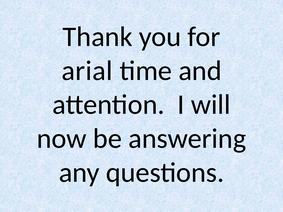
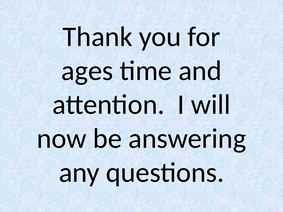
arial: arial -> ages
